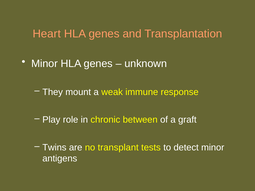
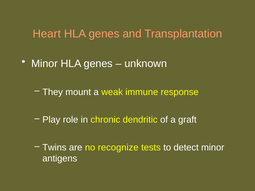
between: between -> dendritic
transplant: transplant -> recognize
